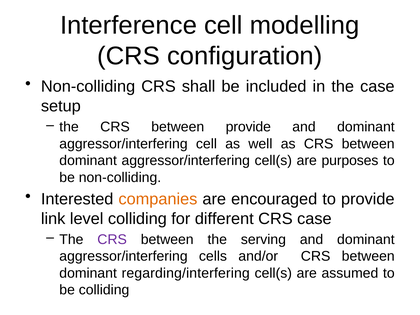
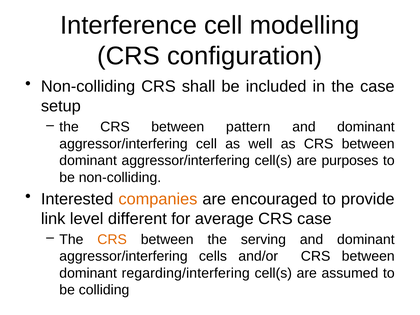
between provide: provide -> pattern
level colliding: colliding -> different
different: different -> average
CRS at (112, 239) colour: purple -> orange
